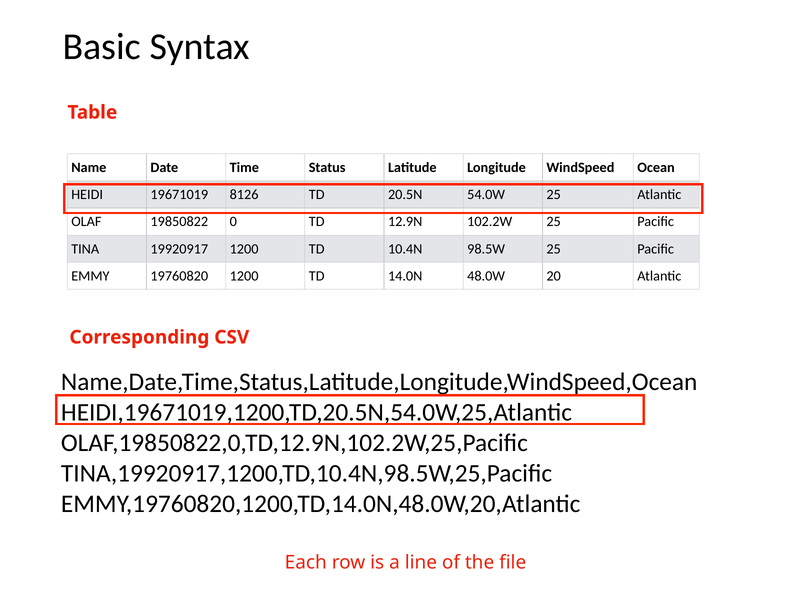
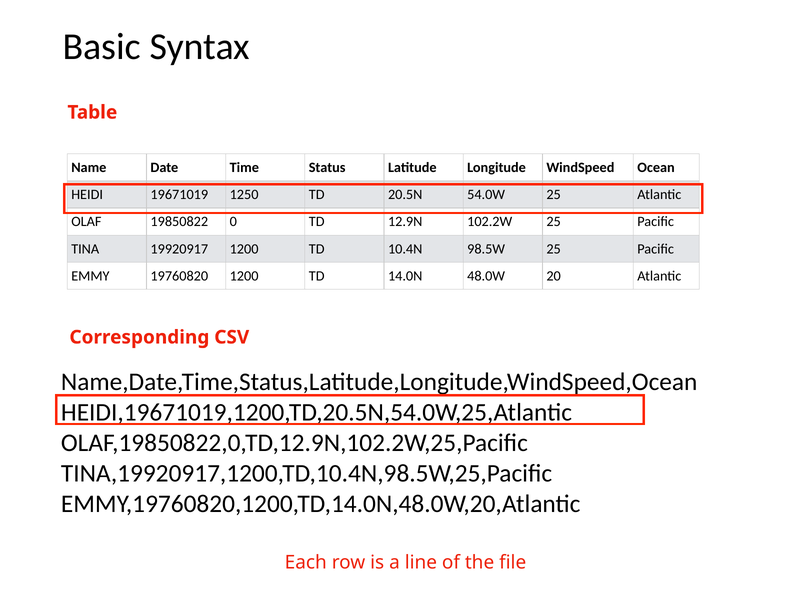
8126: 8126 -> 1250
